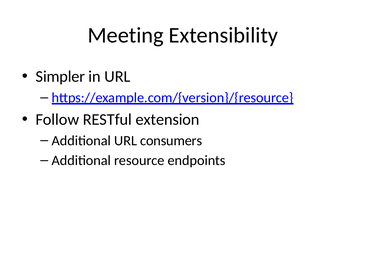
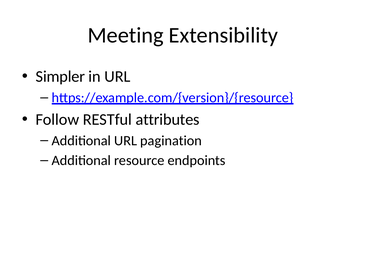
extension: extension -> attributes
consumers: consumers -> pagination
